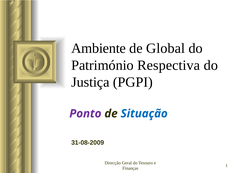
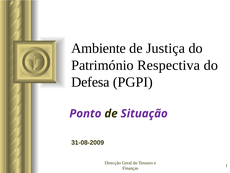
Global: Global -> Justiça
Justiça: Justiça -> Defesa
Situação colour: blue -> purple
